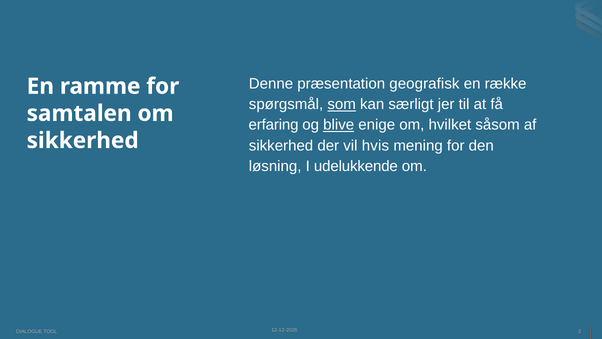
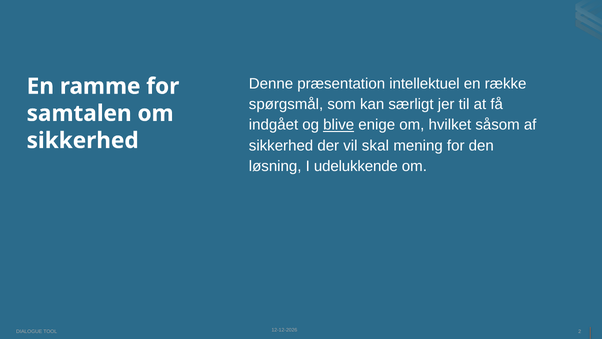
geografisk: geografisk -> intellektuel
som underline: present -> none
erfaring: erfaring -> indgået
hvis: hvis -> skal
